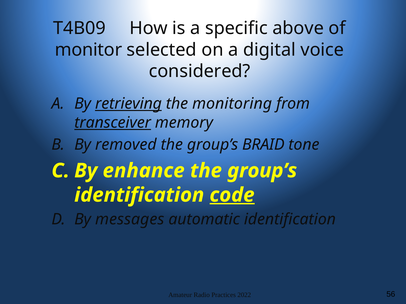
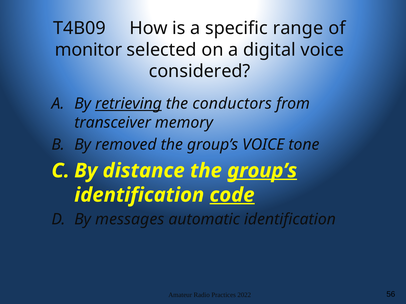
above: above -> range
monitoring: monitoring -> conductors
transceiver underline: present -> none
group’s BRAID: BRAID -> VOICE
enhance: enhance -> distance
group’s at (262, 171) underline: none -> present
